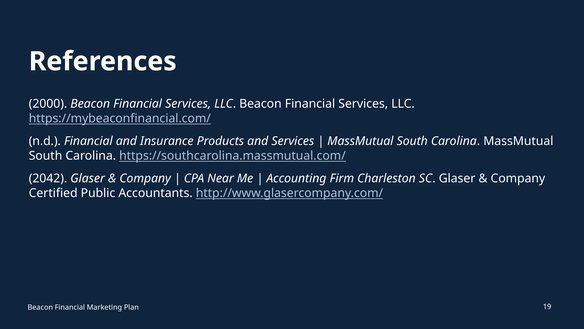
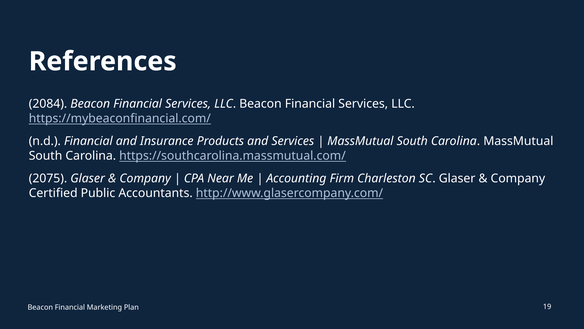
2000: 2000 -> 2084
2042: 2042 -> 2075
